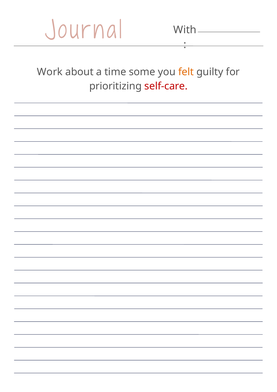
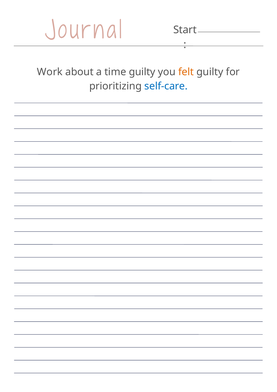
With: With -> Start
time some: some -> guilty
self-care colour: red -> blue
